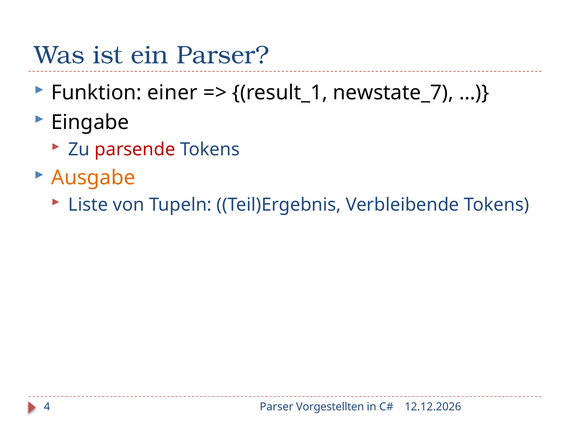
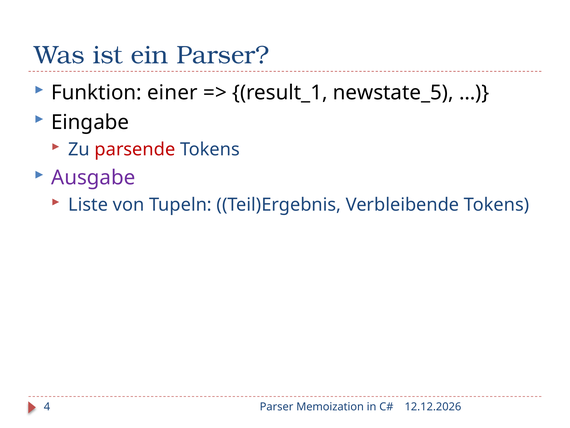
newstate_7: newstate_7 -> newstate_5
Ausgabe colour: orange -> purple
Vorgestellten: Vorgestellten -> Memoization
